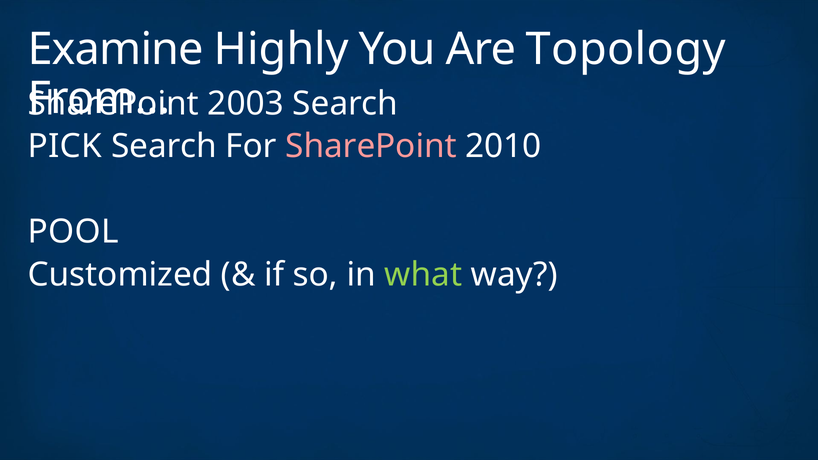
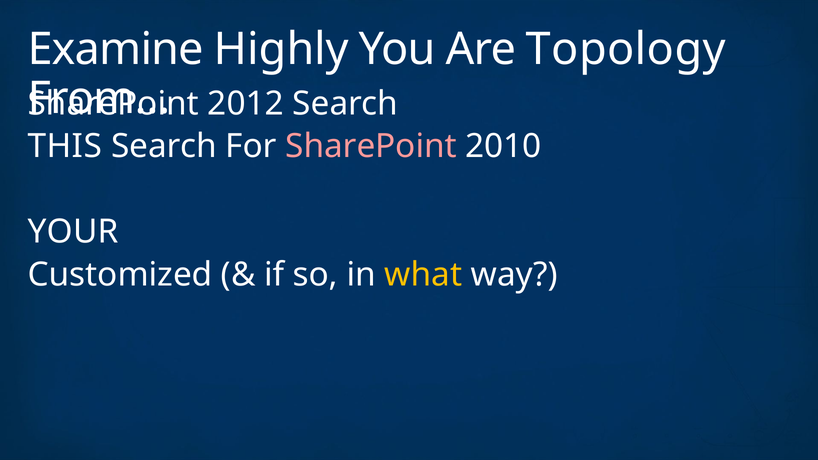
2003: 2003 -> 2012
PICK: PICK -> THIS
POOL: POOL -> YOUR
what colour: light green -> yellow
